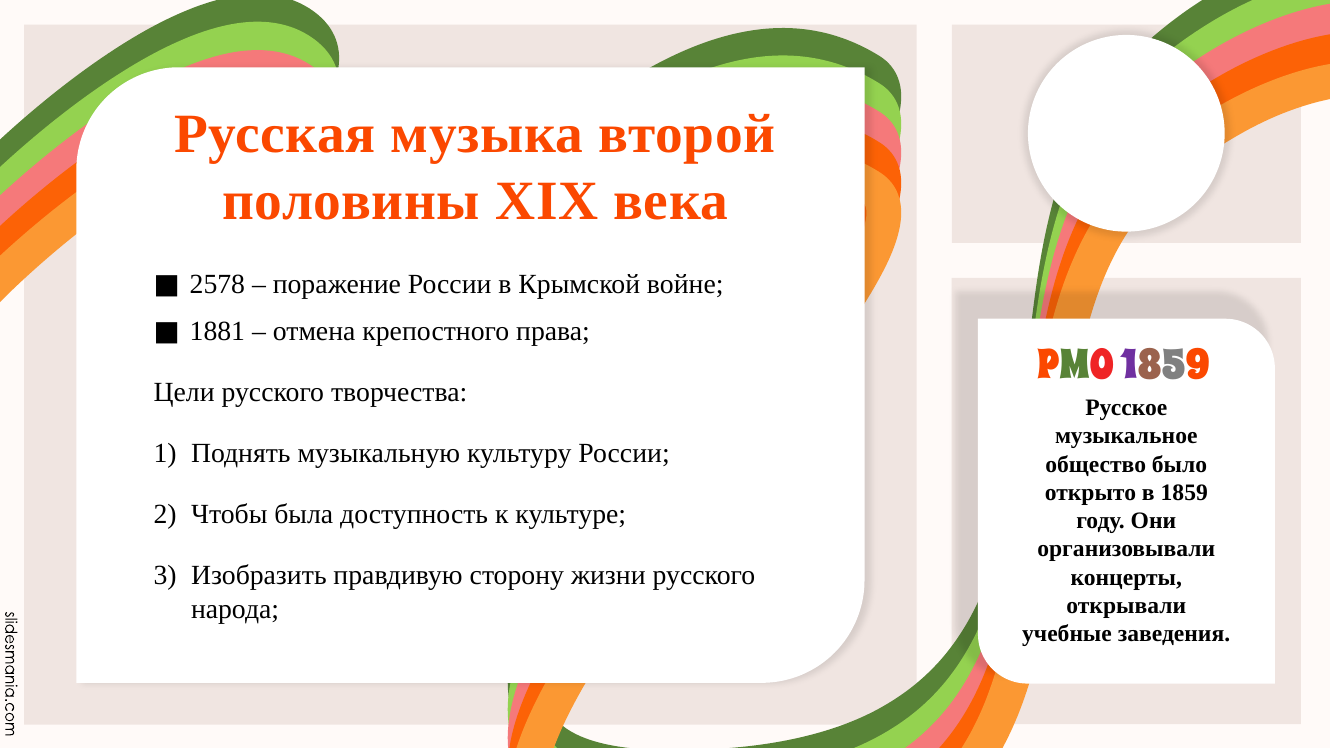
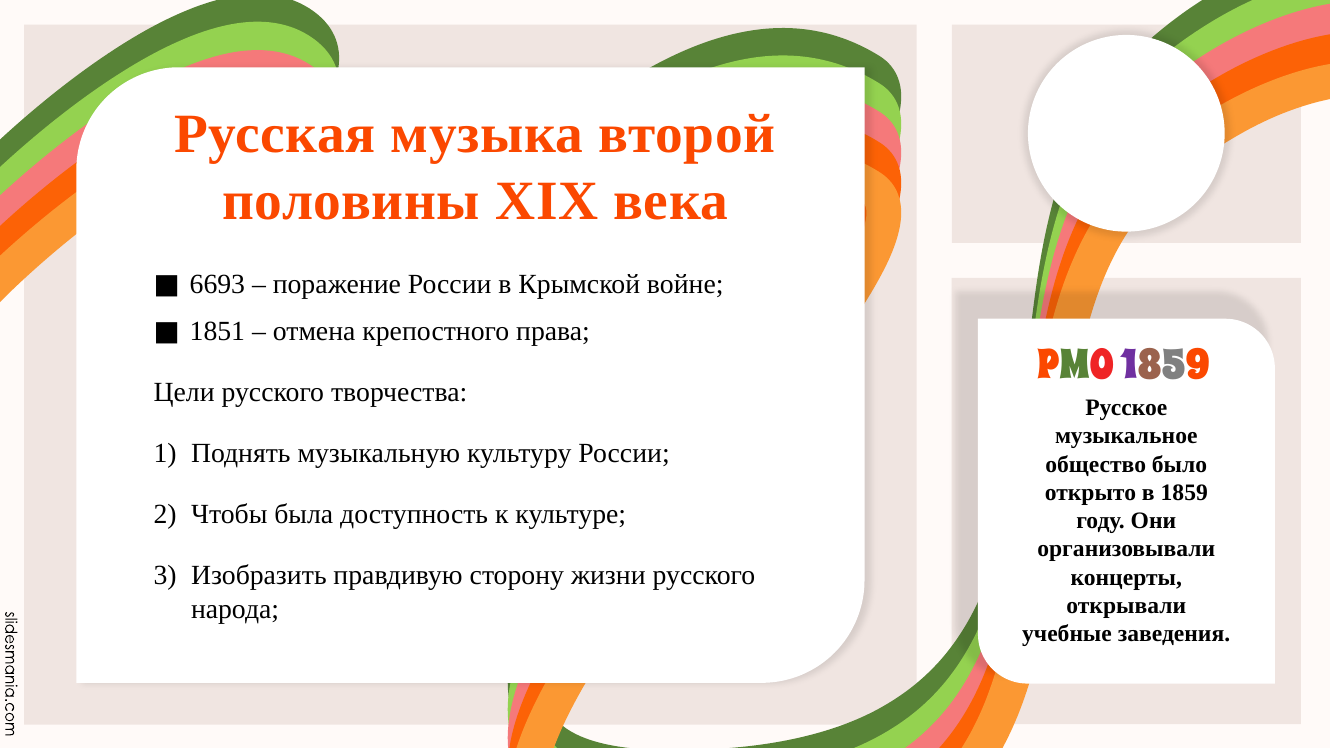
2578: 2578 -> 6693
1881: 1881 -> 1851
